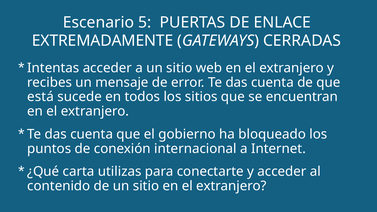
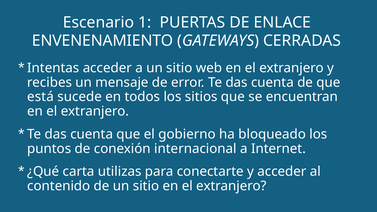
5: 5 -> 1
EXTREMADAMENTE: EXTREMADAMENTE -> ENVENENAMIENTO
